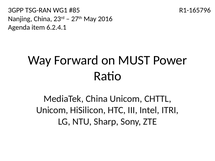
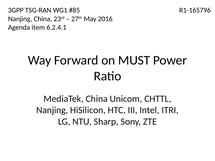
Unicom at (52, 110): Unicom -> Nanjing
